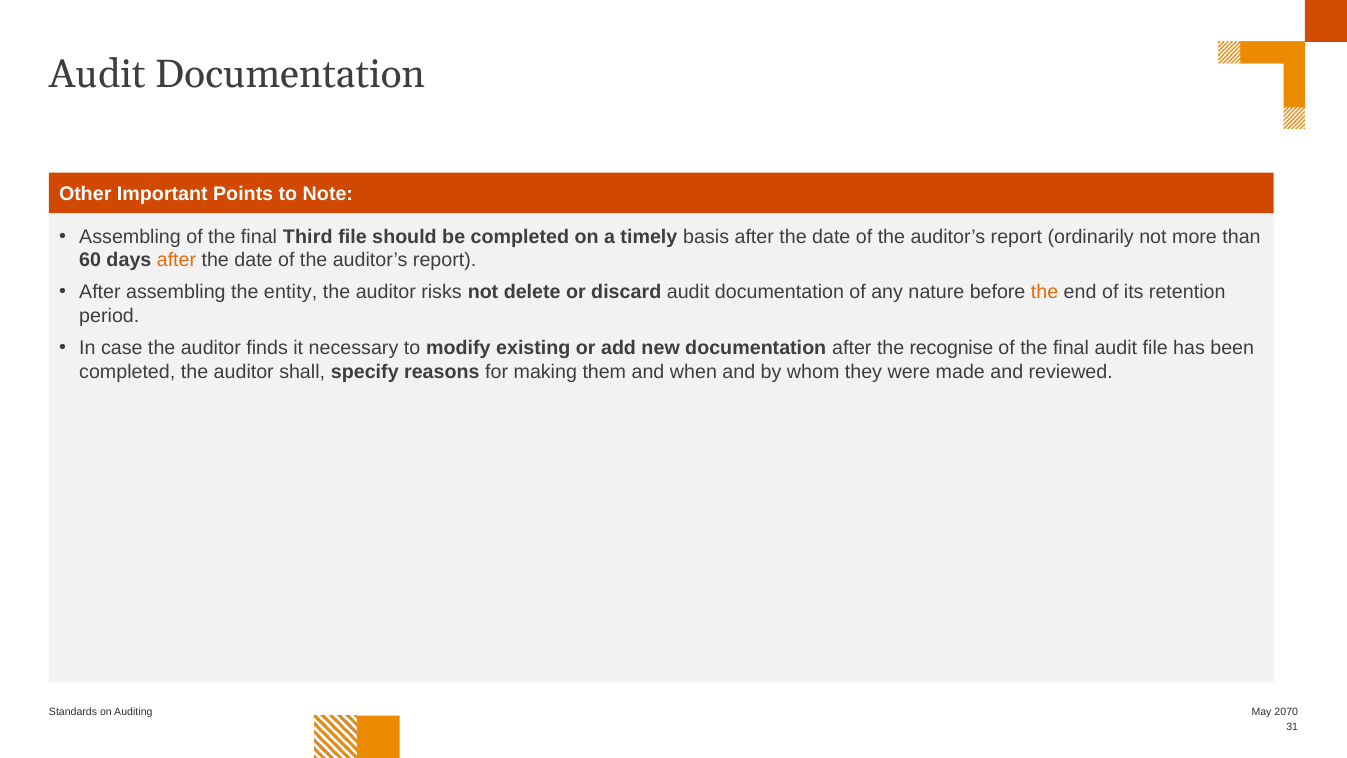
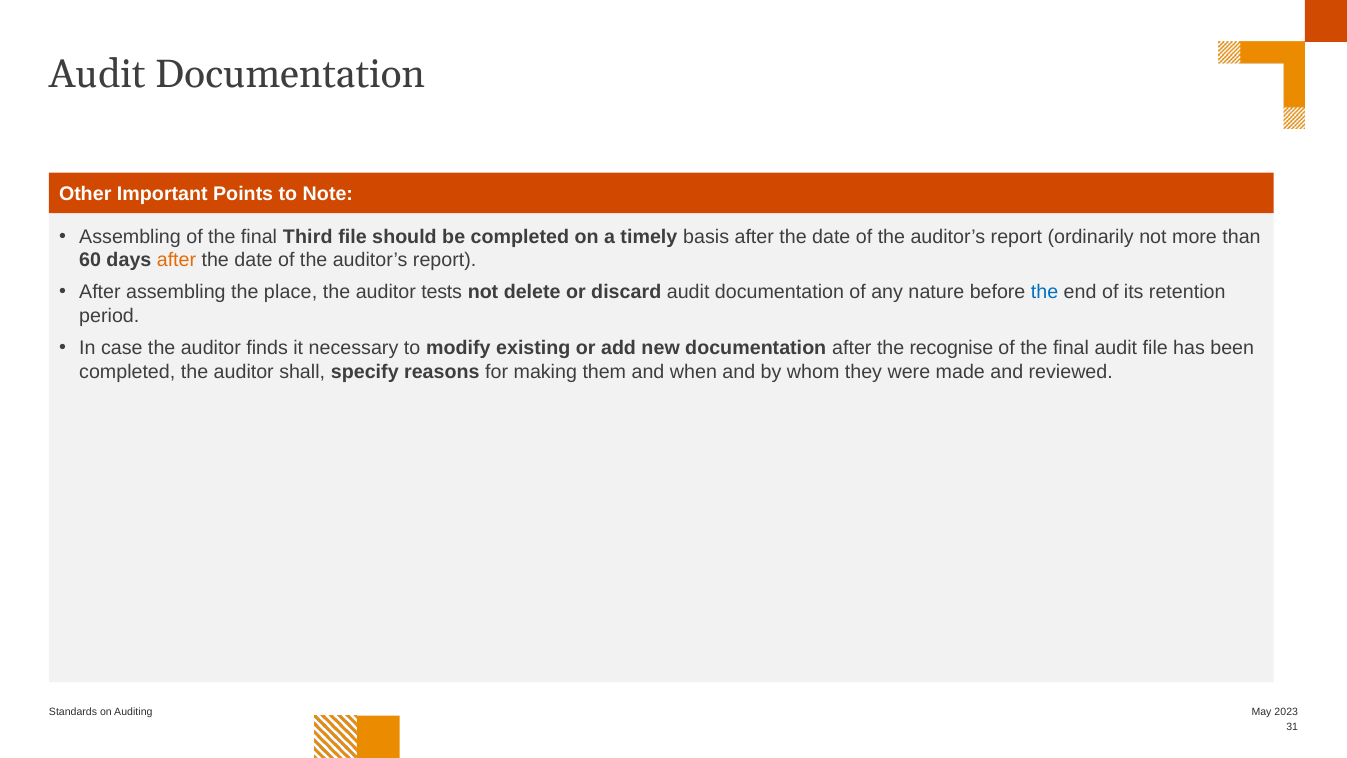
entity: entity -> place
risks: risks -> tests
the at (1045, 292) colour: orange -> blue
2070: 2070 -> 2023
